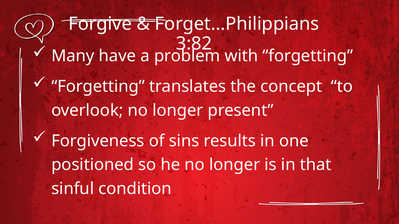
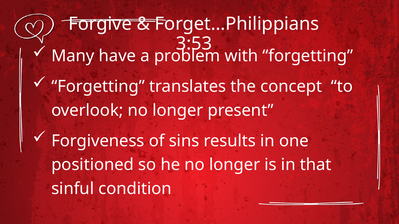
3:82: 3:82 -> 3:53
